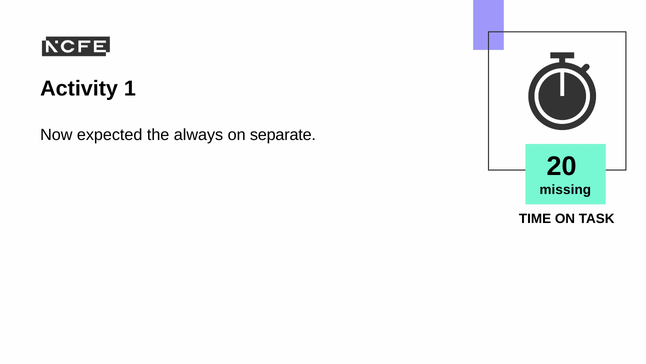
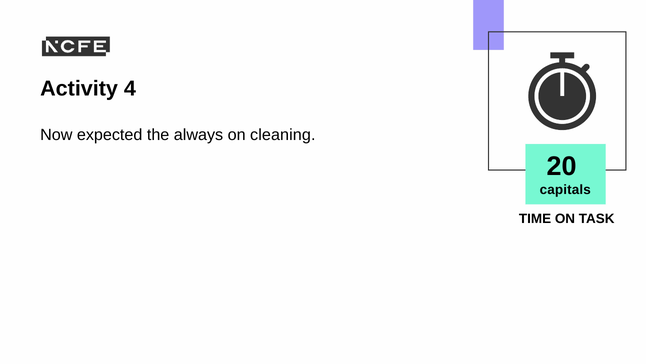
1: 1 -> 4
separate: separate -> cleaning
missing: missing -> capitals
